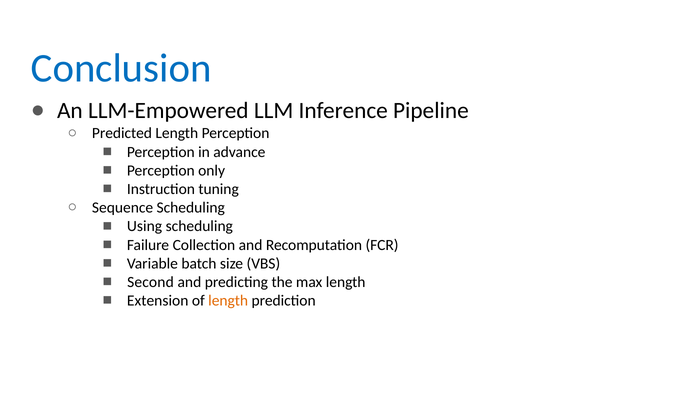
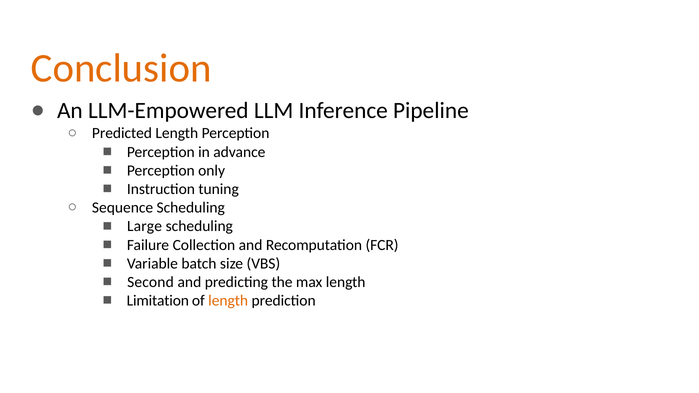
Conclusion colour: blue -> orange
Using: Using -> Large
Extension: Extension -> Limitation
